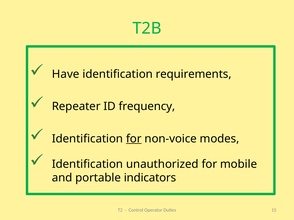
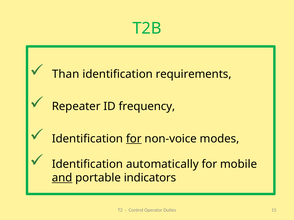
Have: Have -> Than
unauthorized: unauthorized -> automatically
and underline: none -> present
